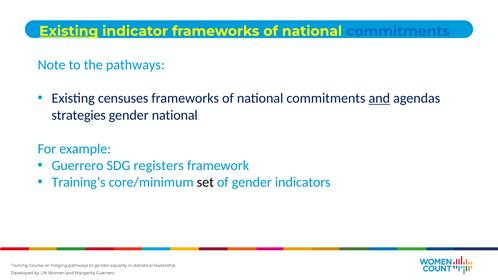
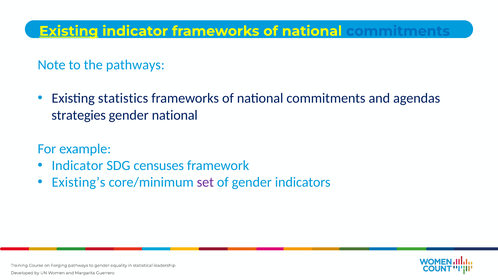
censuses: censuses -> statistics
and at (379, 98) underline: present -> none
Guerrero at (78, 166): Guerrero -> Indicator
registers: registers -> censuses
Training’s: Training’s -> Existing’s
set colour: black -> purple
